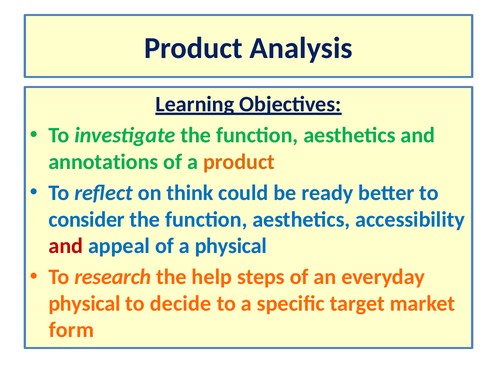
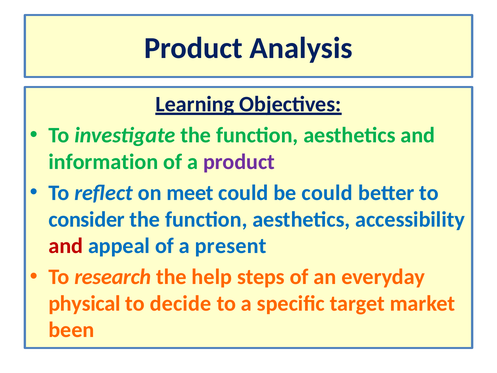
annotations: annotations -> information
product at (239, 162) colour: orange -> purple
think: think -> meet
be ready: ready -> could
a physical: physical -> present
form: form -> been
